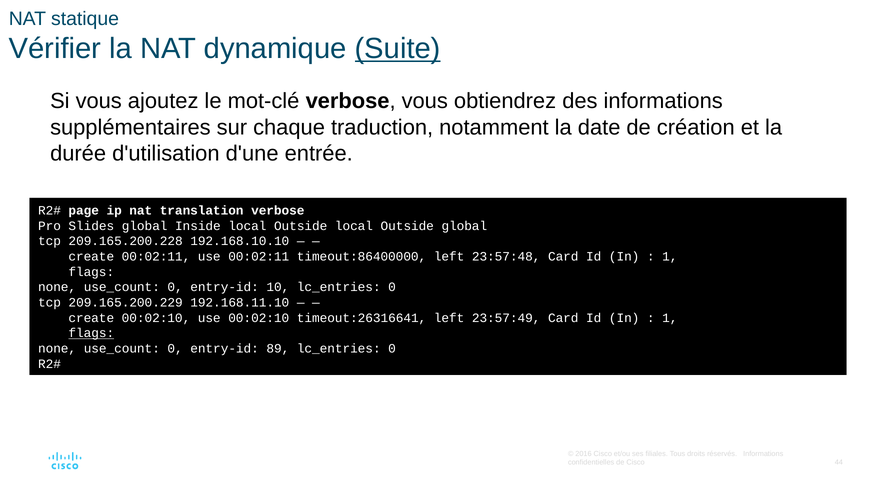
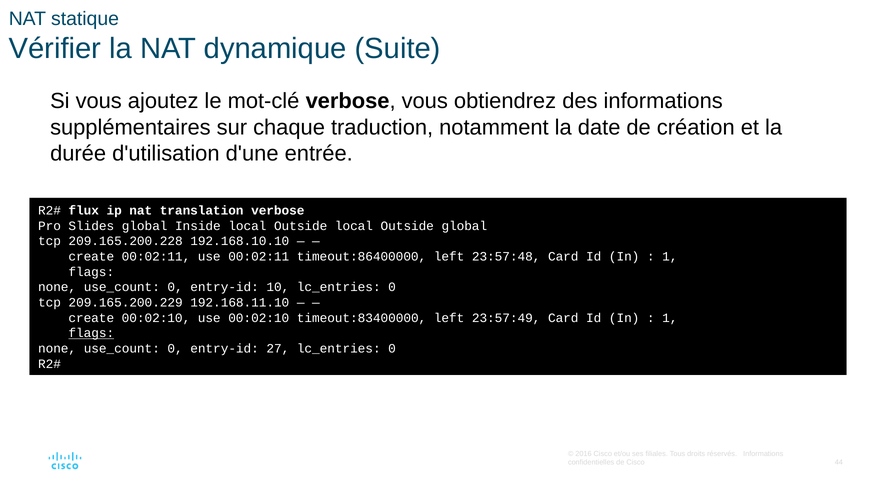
Suite underline: present -> none
page: page -> flux
timeout:26316641: timeout:26316641 -> timeout:83400000
89: 89 -> 27
